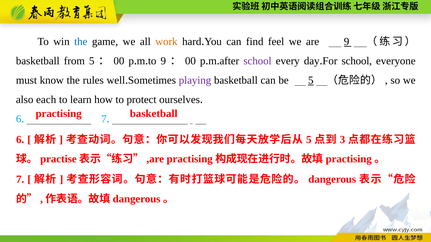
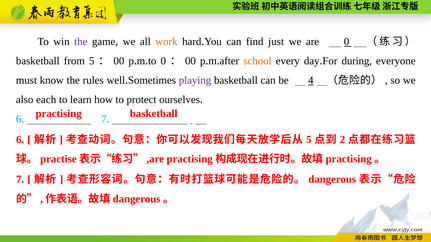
the at (81, 42) colour: blue -> purple
feel: feel -> just
are 9: 9 -> 0
to 9: 9 -> 0
school at (258, 61) colour: purple -> orange
school at (357, 61): school -> during
be 5: 5 -> 4
3: 3 -> 2
